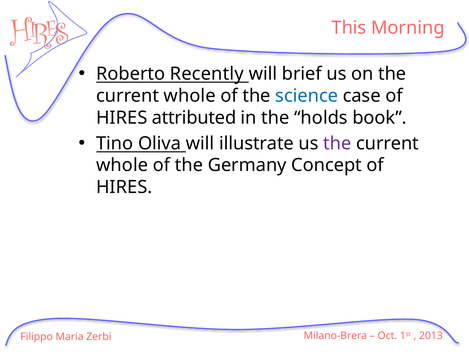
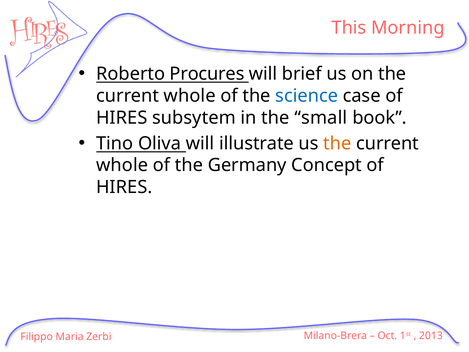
Recently: Recently -> Procures
attributed: attributed -> subsytem
holds: holds -> small
the at (337, 143) colour: purple -> orange
